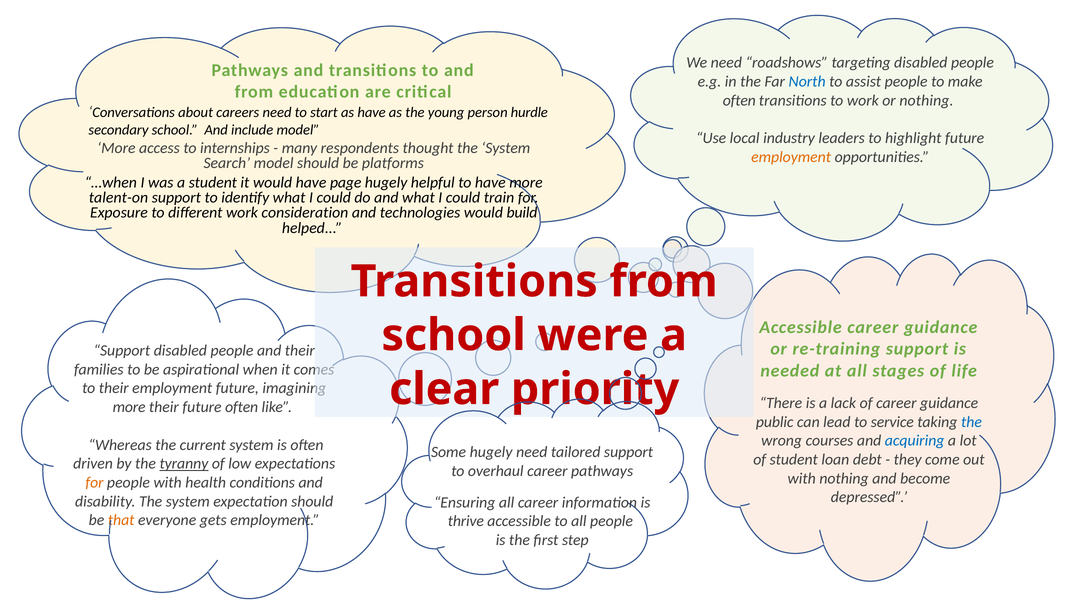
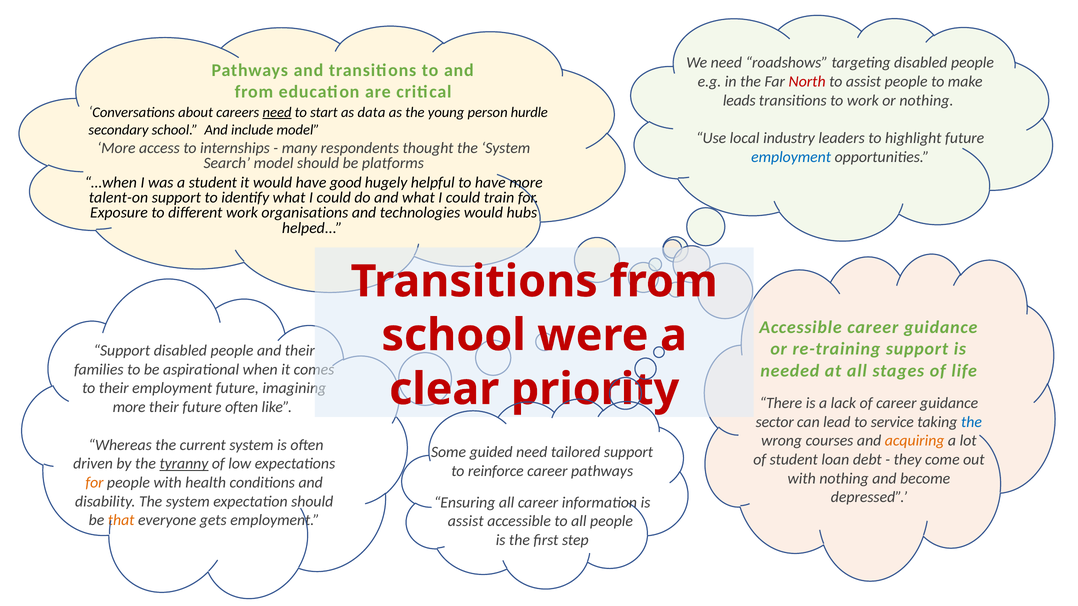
North colour: blue -> red
often at (739, 101): often -> leads
need at (277, 112) underline: none -> present
as have: have -> data
employment at (791, 157) colour: orange -> blue
page: page -> good
consideration: consideration -> organisations
build: build -> hubs
public: public -> sector
acquiring colour: blue -> orange
Some hugely: hugely -> guided
overhaul: overhaul -> reinforce
thrive at (466, 522): thrive -> assist
